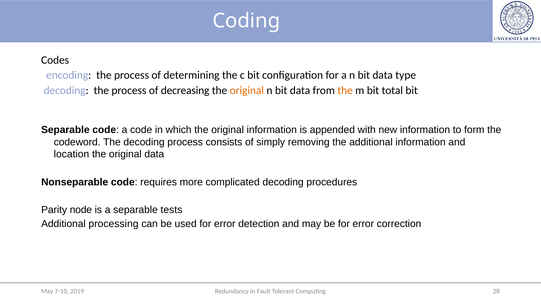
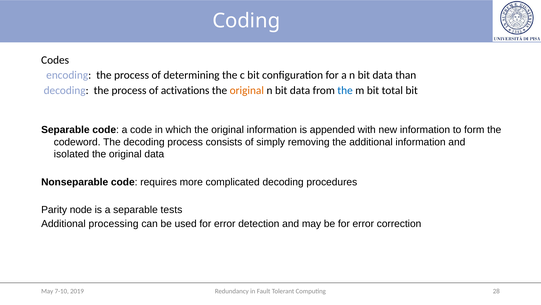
type: type -> than
decreasing: decreasing -> activations
the at (345, 90) colour: orange -> blue
location: location -> isolated
